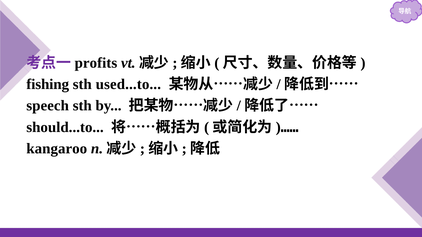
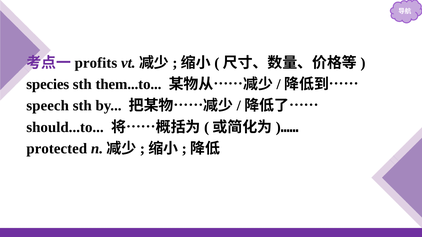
fishing: fishing -> species
used...to: used...to -> them...to
kangaroo: kangaroo -> protected
